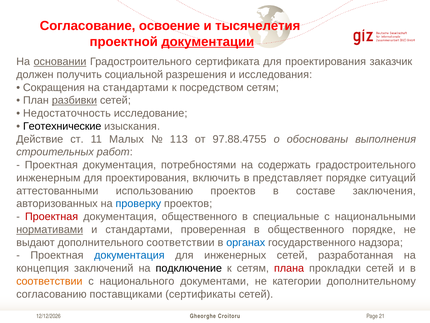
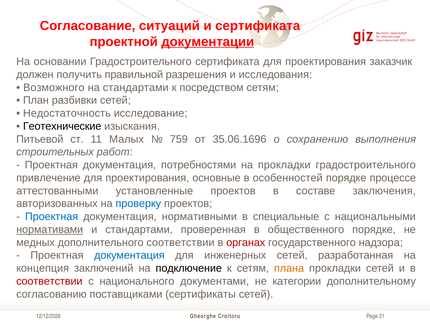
освоение: освоение -> ситуаций
и тысячелетия: тысячелетия -> сертификата
основании underline: present -> none
социальной: социальной -> правильной
Сокращения: Сокращения -> Возможного
разбивки underline: present -> none
Действие: Действие -> Питьевой
113: 113 -> 759
97.88.4755: 97.88.4755 -> 35.06.1696
обоснованы: обоснованы -> сохранению
на содержать: содержать -> прокладки
инженерным: инженерным -> привлечение
включить: включить -> основные
представляет: представляет -> особенностей
ситуаций: ситуаций -> процессе
использованию: использованию -> установленные
Проектная at (52, 216) colour: red -> blue
документация общественного: общественного -> нормативными
выдают: выдают -> медных
органах colour: blue -> red
плана colour: red -> orange
соответствии at (49, 281) colour: orange -> red
